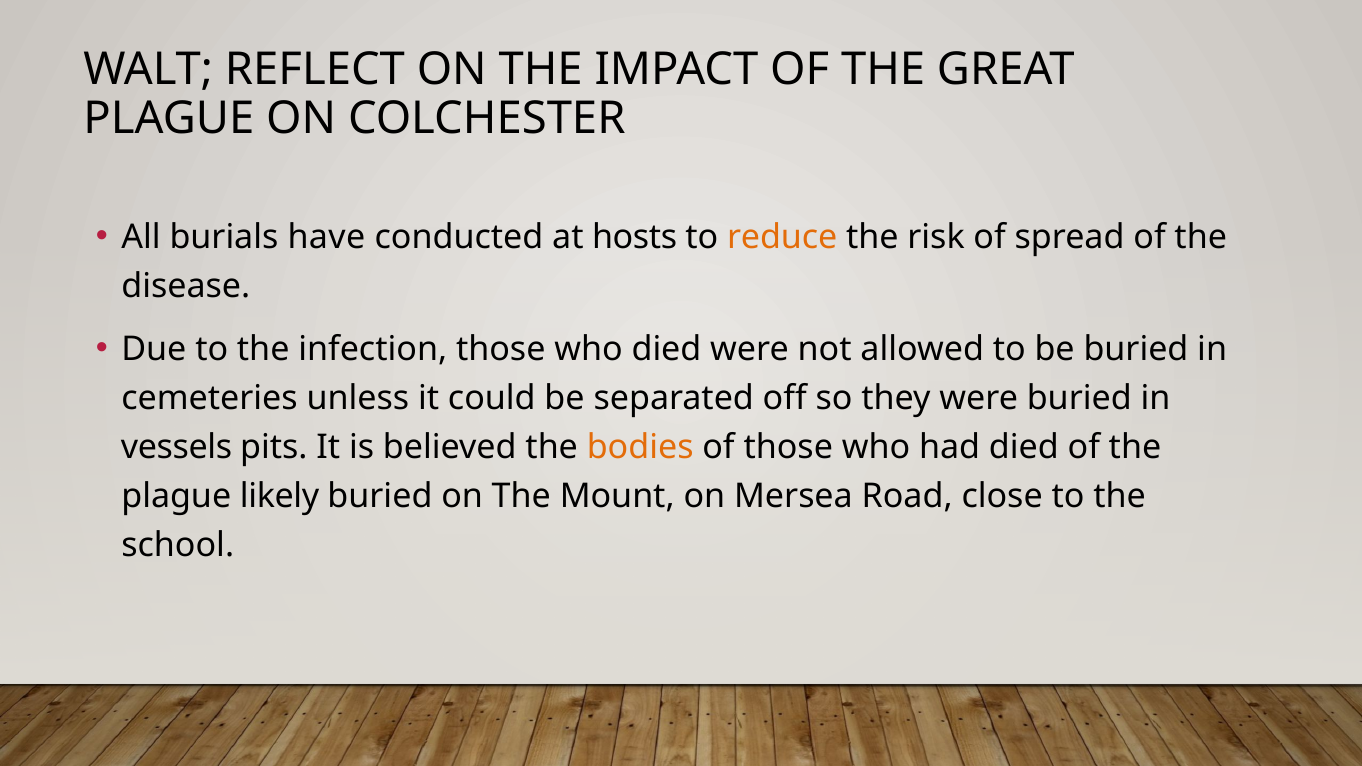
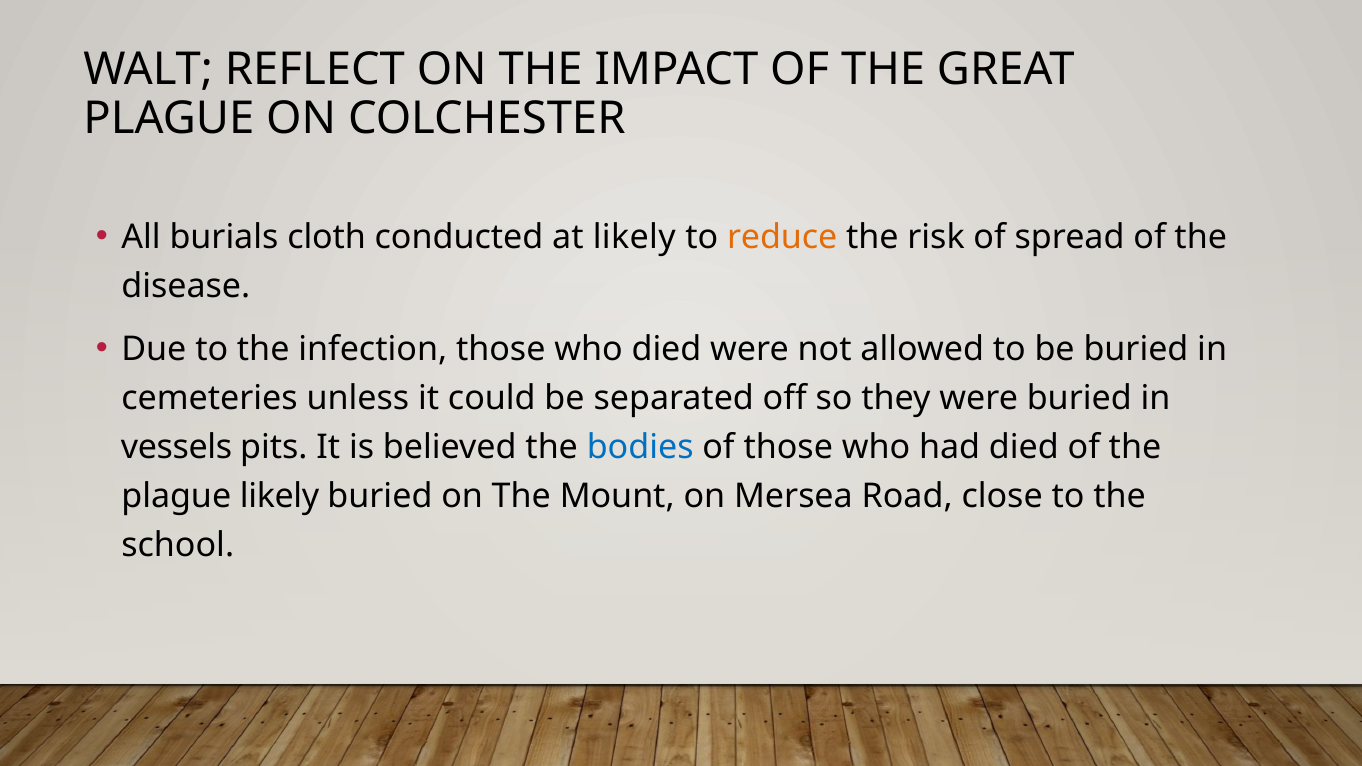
have: have -> cloth
at hosts: hosts -> likely
bodies colour: orange -> blue
